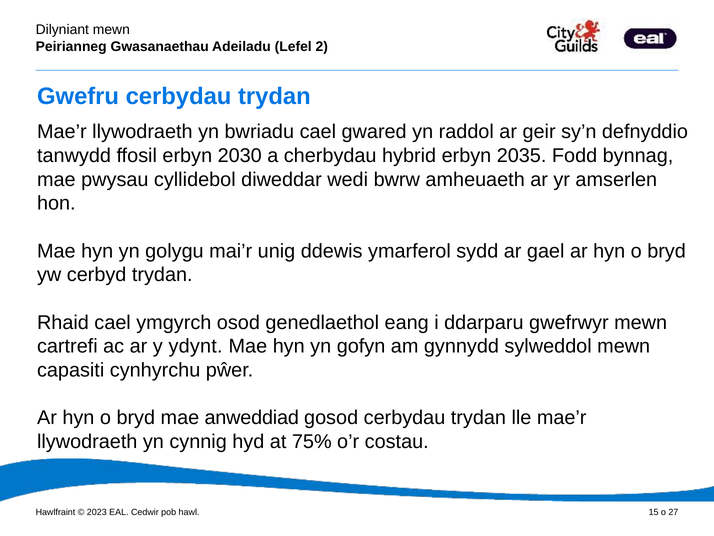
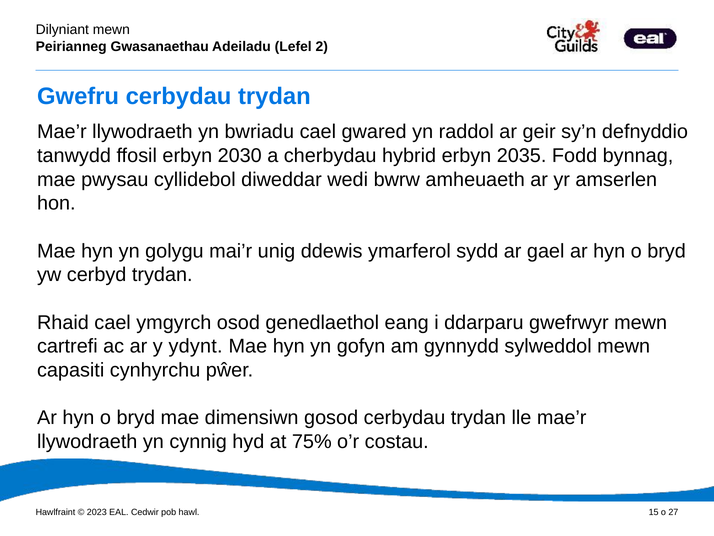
anweddiad: anweddiad -> dimensiwn
